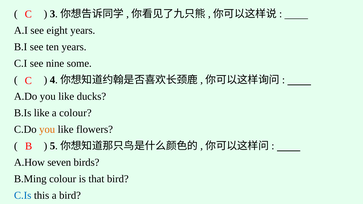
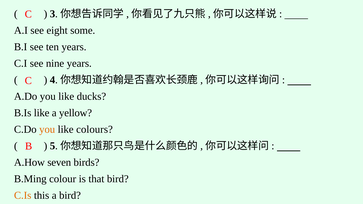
eight years: years -> some
nine some: some -> years
a colour: colour -> yellow
flowers: flowers -> colours
C.Is colour: blue -> orange
